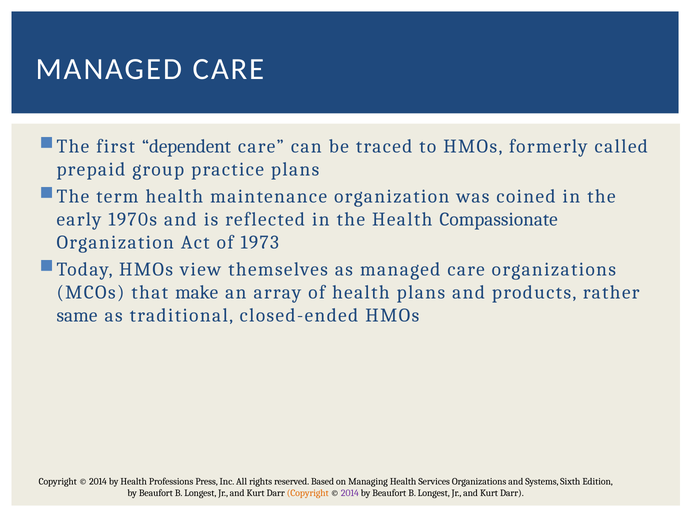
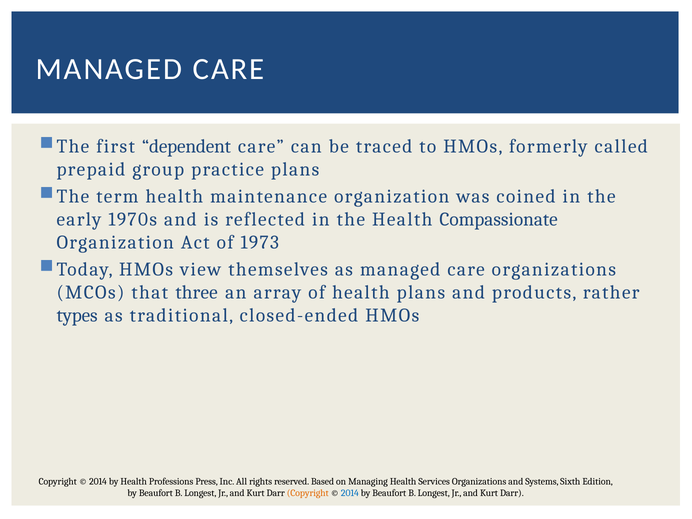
make: make -> three
same: same -> types
2014 at (350, 493) colour: purple -> blue
